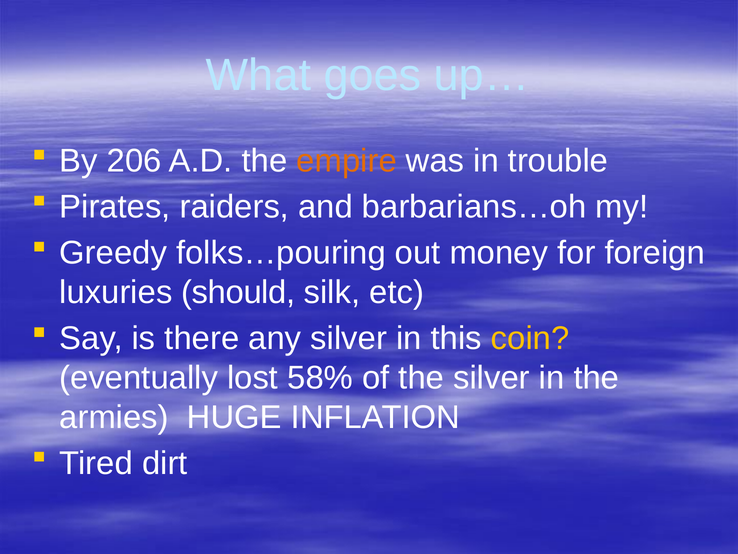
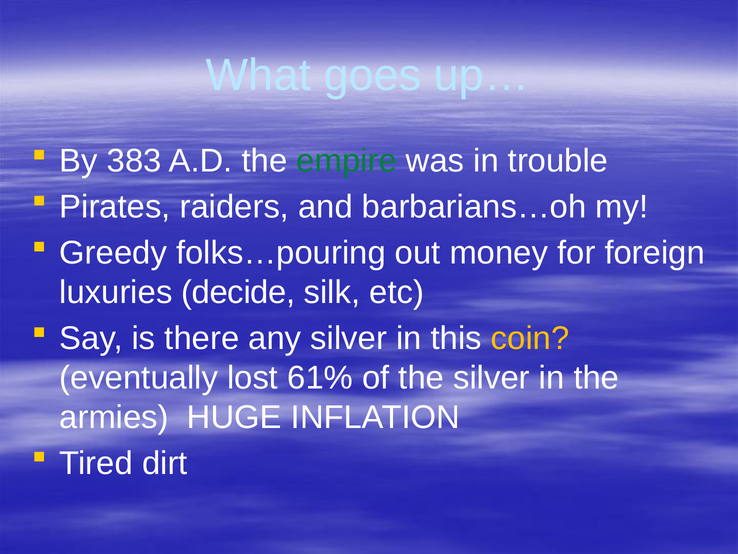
206: 206 -> 383
empire colour: orange -> green
should: should -> decide
58%: 58% -> 61%
